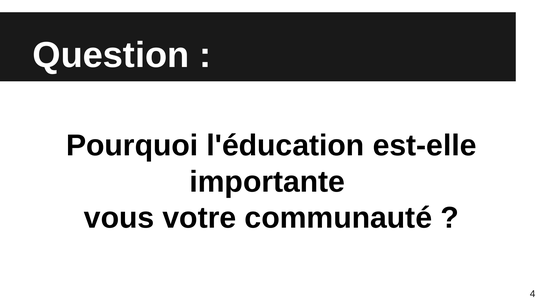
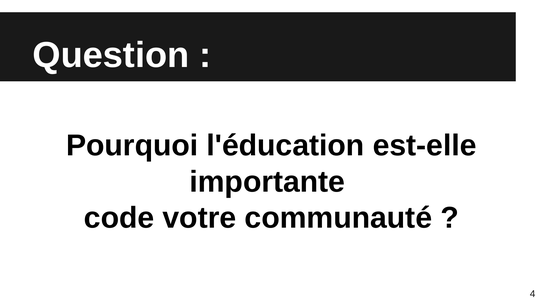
vous: vous -> code
